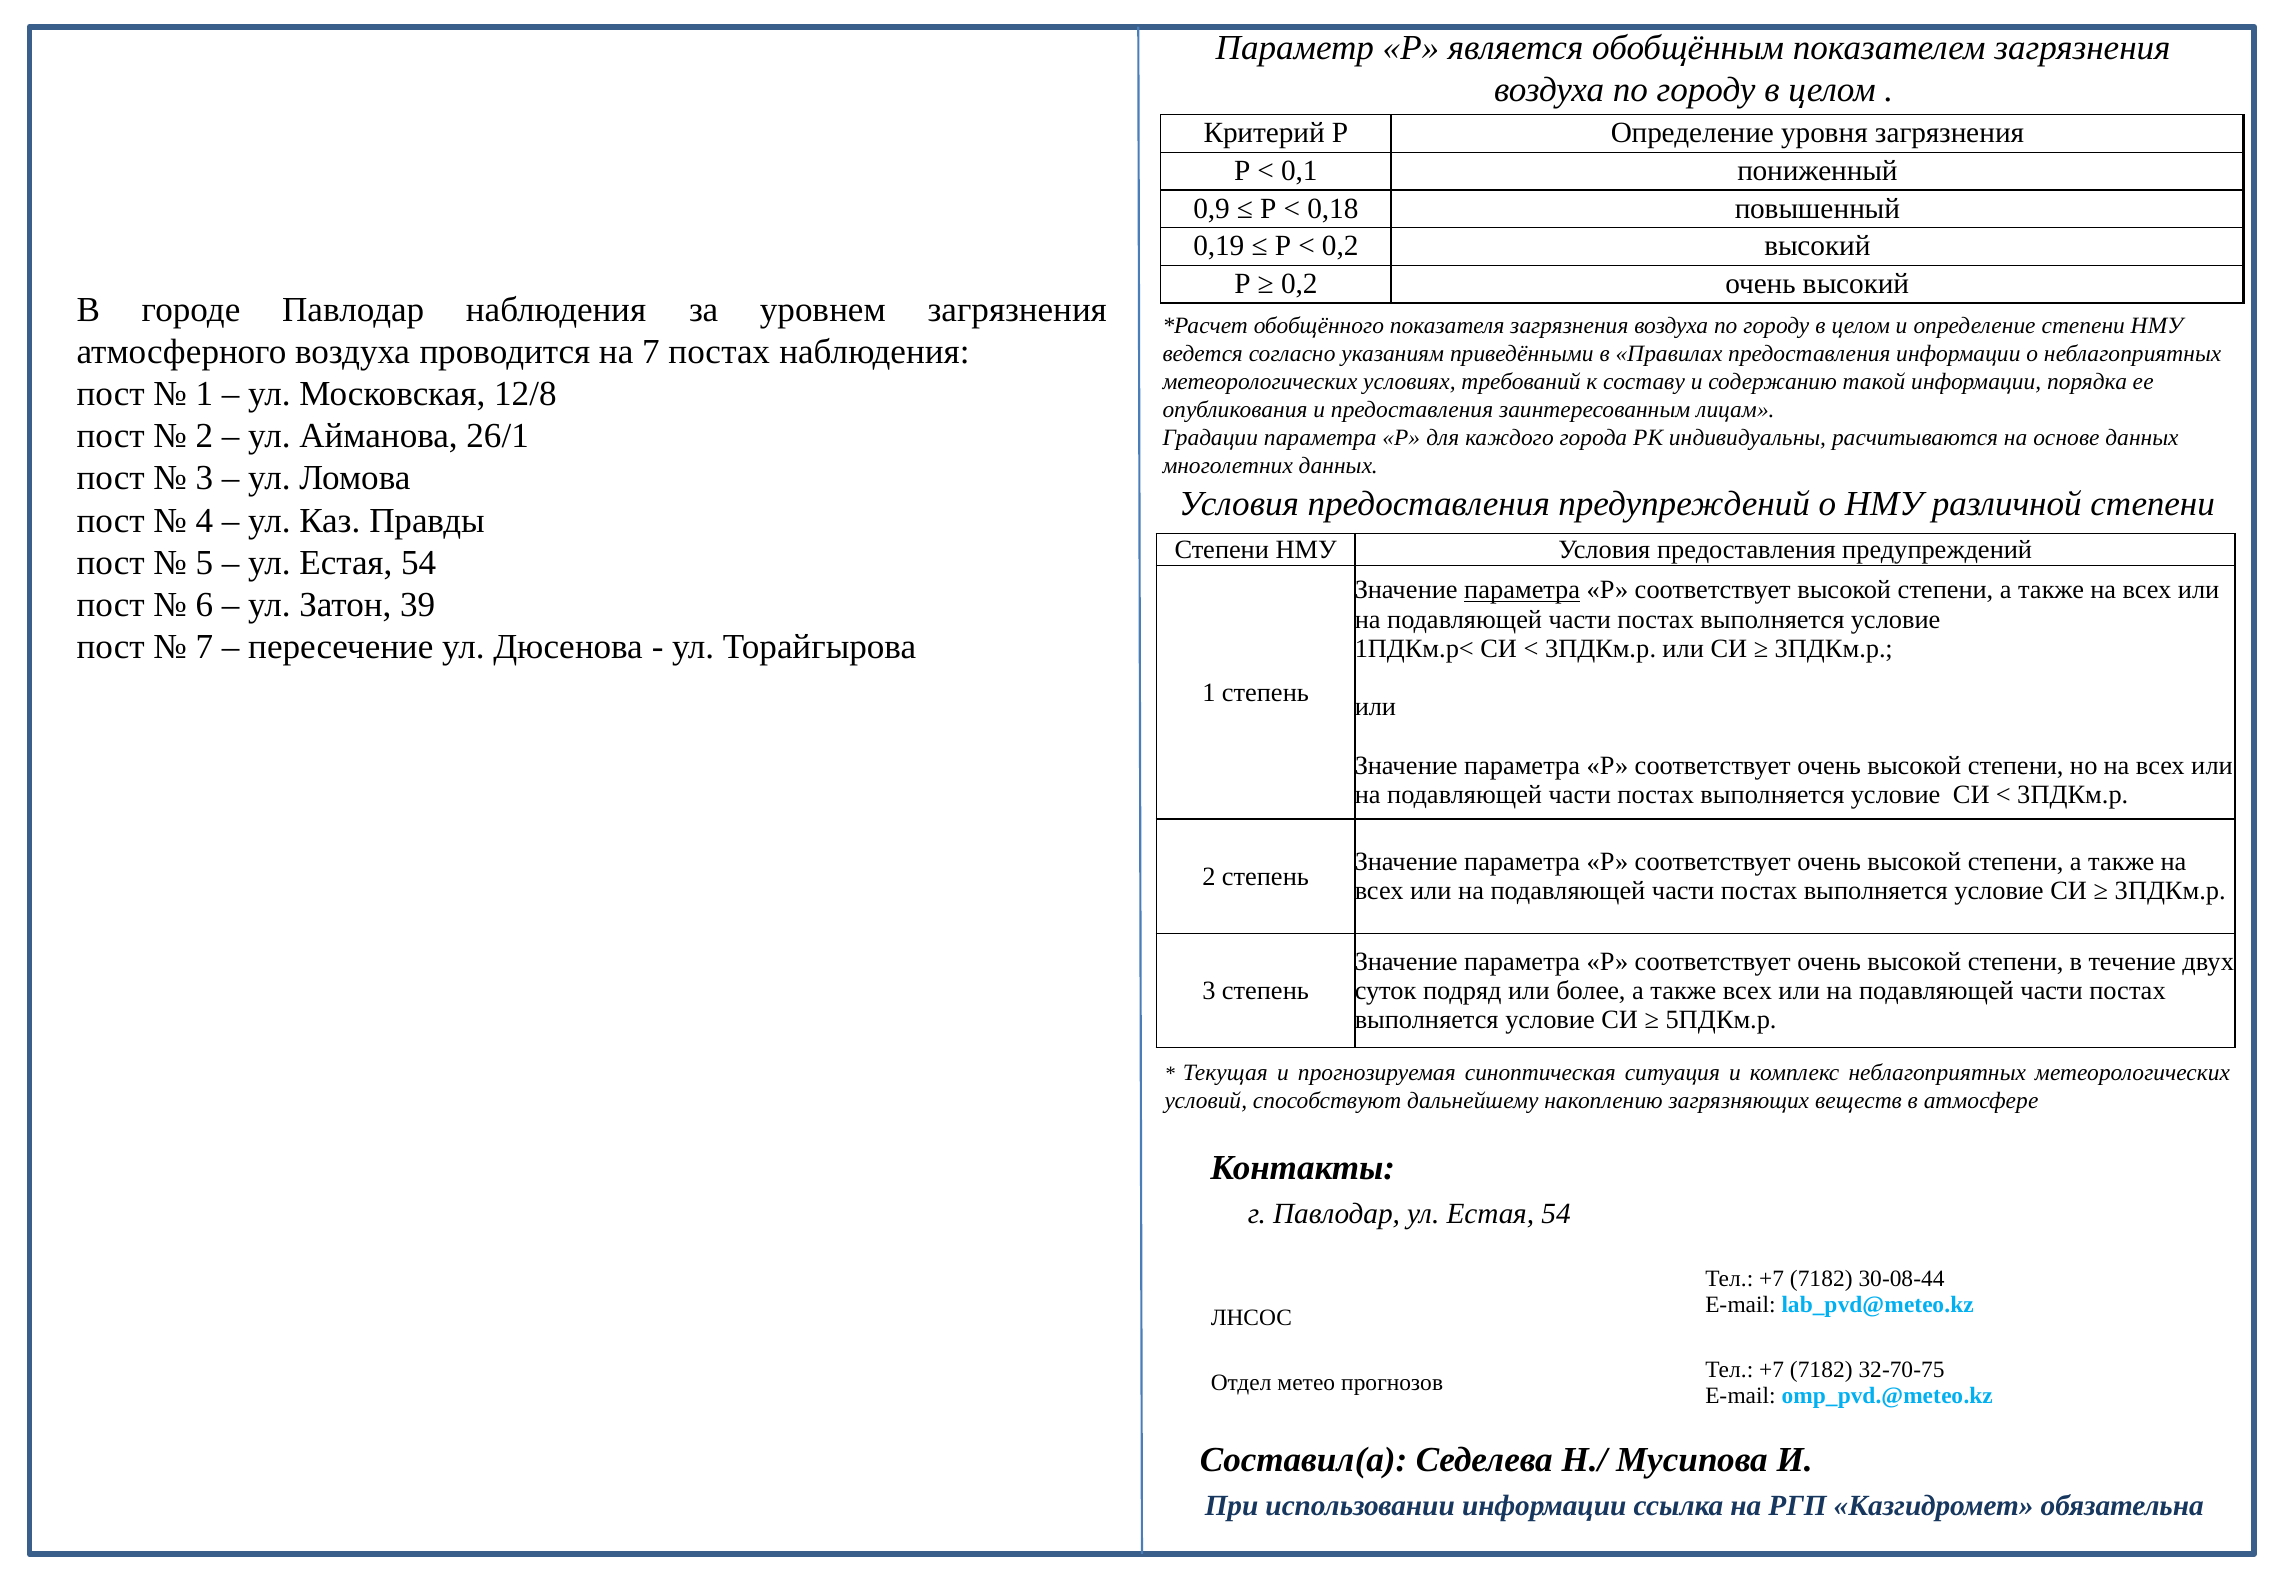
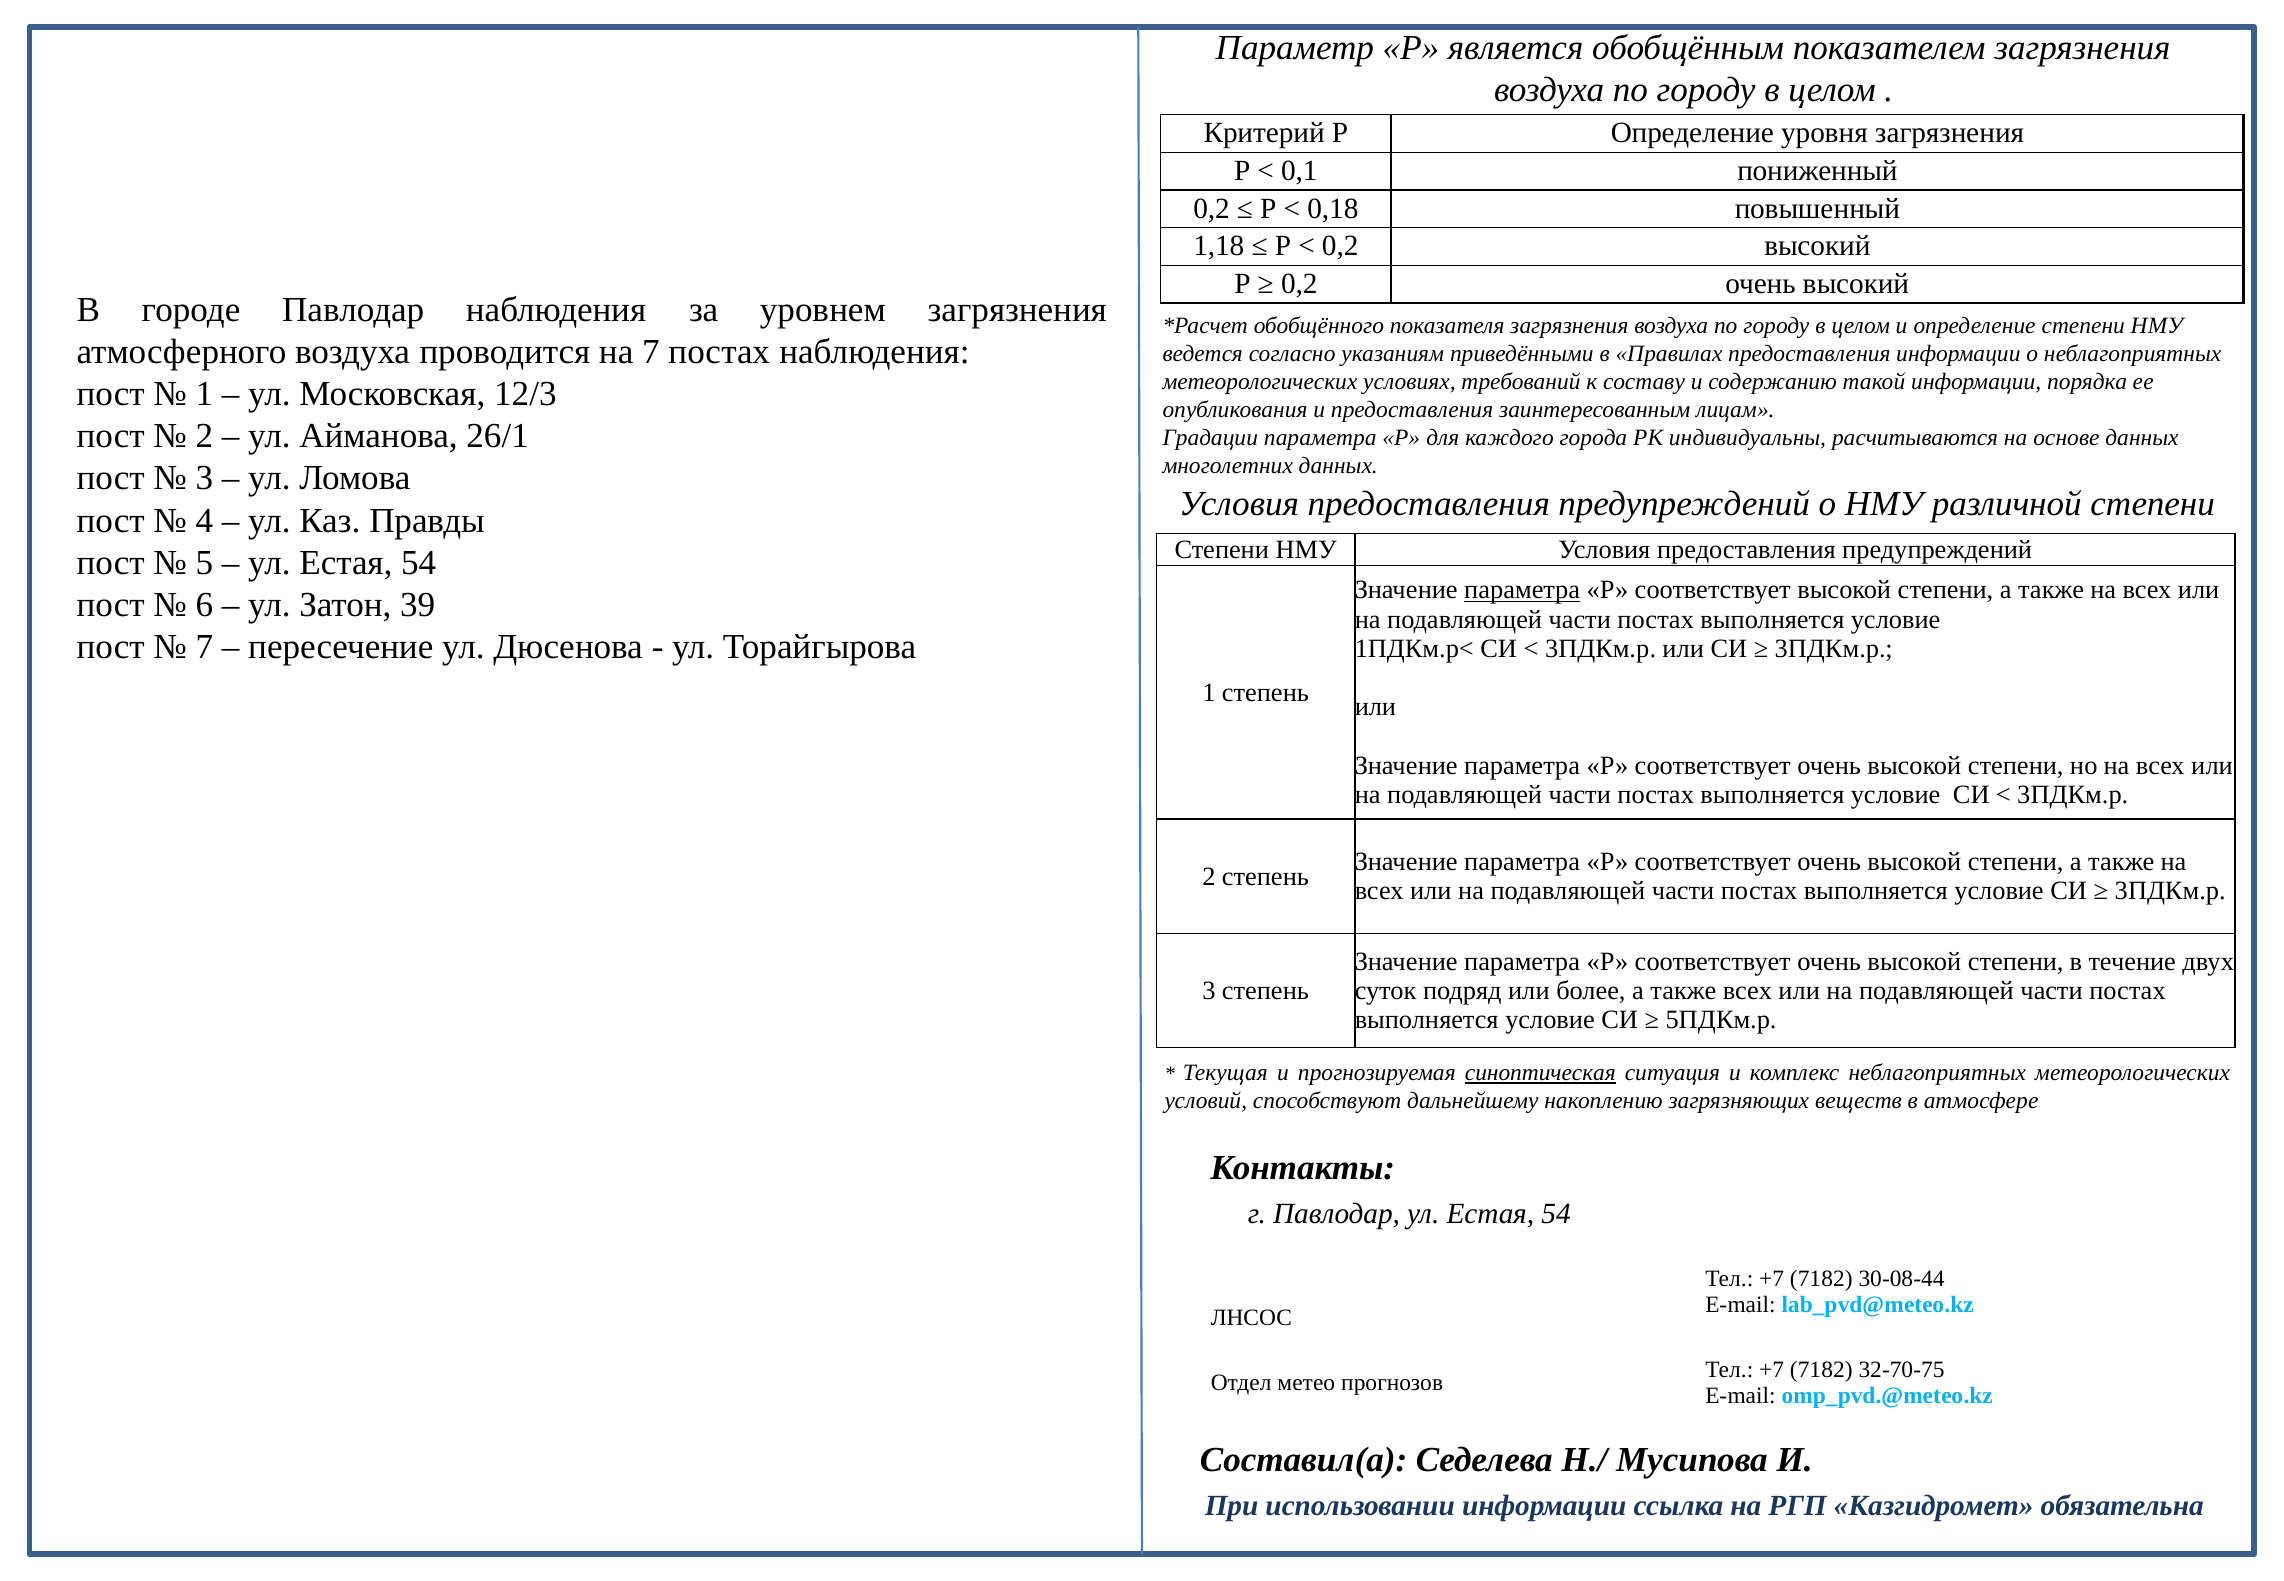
0,9 at (1212, 209): 0,9 -> 0,2
0,19: 0,19 -> 1,18
12/8: 12/8 -> 12/3
синоптическая underline: none -> present
